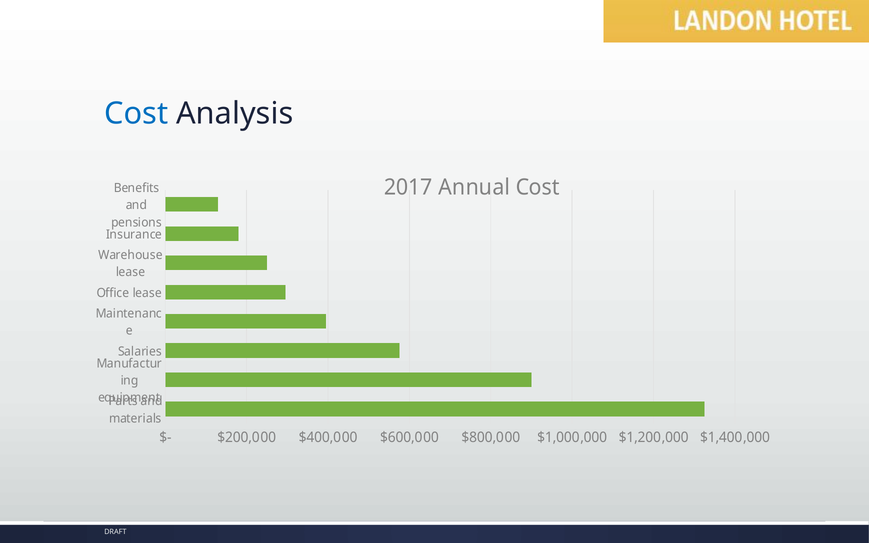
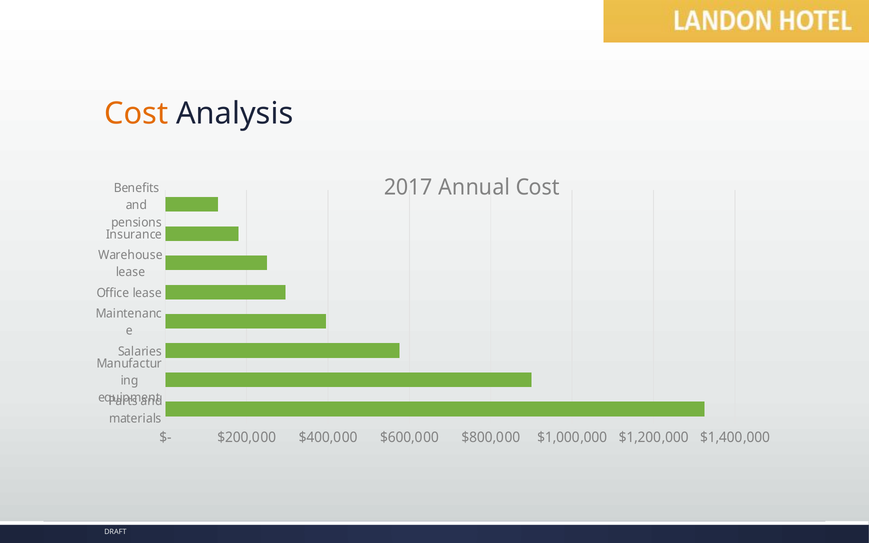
Cost at (136, 114) colour: blue -> orange
